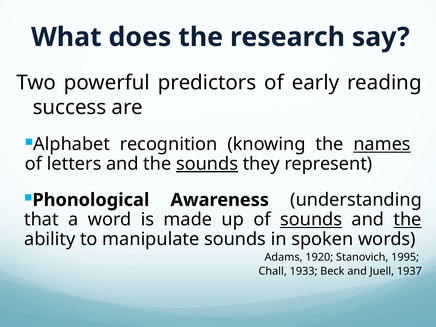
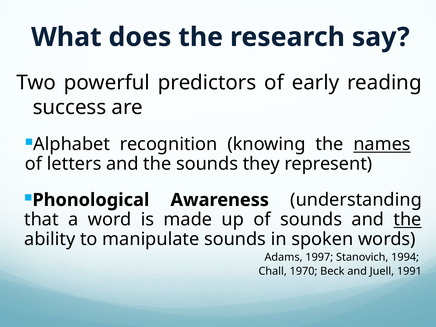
sounds at (207, 164) underline: present -> none
sounds at (311, 220) underline: present -> none
1920: 1920 -> 1997
1995: 1995 -> 1994
1933: 1933 -> 1970
1937: 1937 -> 1991
